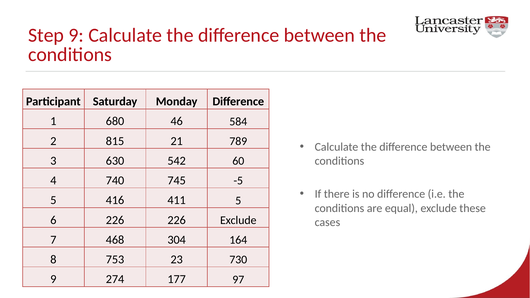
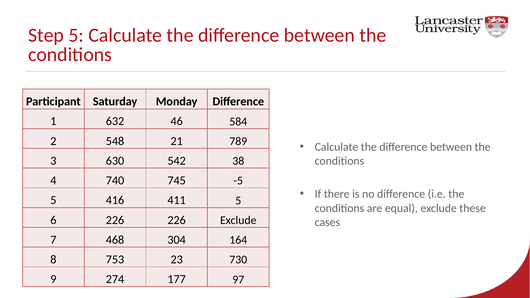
Step 9: 9 -> 5
680: 680 -> 632
815: 815 -> 548
60: 60 -> 38
